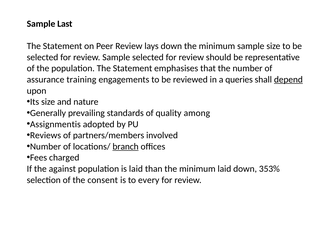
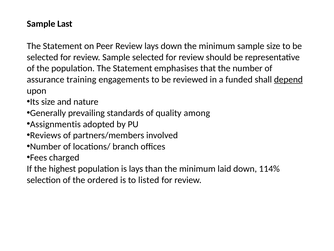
queries: queries -> funded
branch underline: present -> none
against: against -> highest
is laid: laid -> lays
353%: 353% -> 114%
consent: consent -> ordered
every: every -> listed
